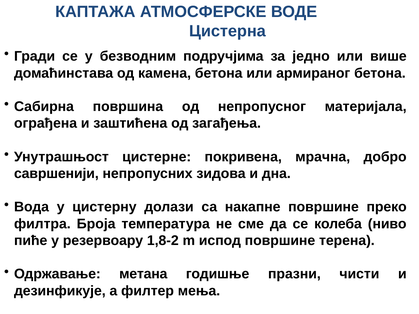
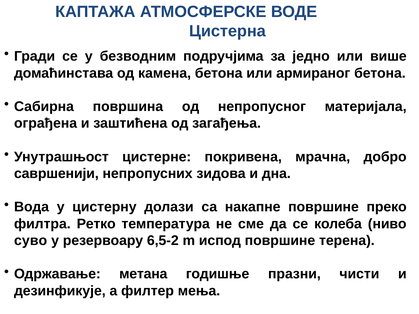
Броја: Броја -> Ретко
пиће: пиће -> суво
1,8-2: 1,8-2 -> 6,5-2
